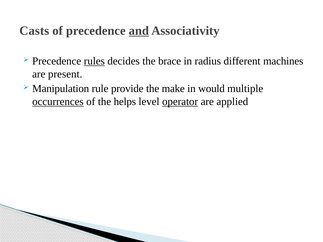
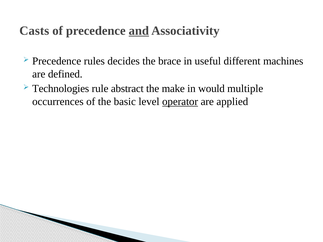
rules underline: present -> none
radius: radius -> useful
present: present -> defined
Manipulation: Manipulation -> Technologies
provide: provide -> abstract
occurrences underline: present -> none
helps: helps -> basic
